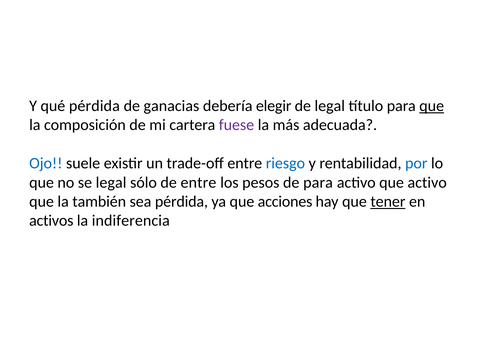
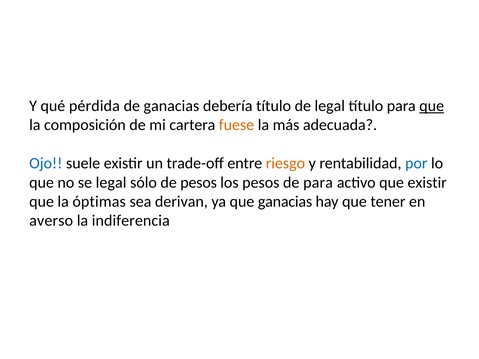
debería elegir: elegir -> título
fuese colour: purple -> orange
riesgo colour: blue -> orange
de entre: entre -> pesos
que activo: activo -> existir
también: también -> óptimas
sea pérdida: pérdida -> derivan
que acciones: acciones -> ganacias
tener underline: present -> none
activos: activos -> averso
